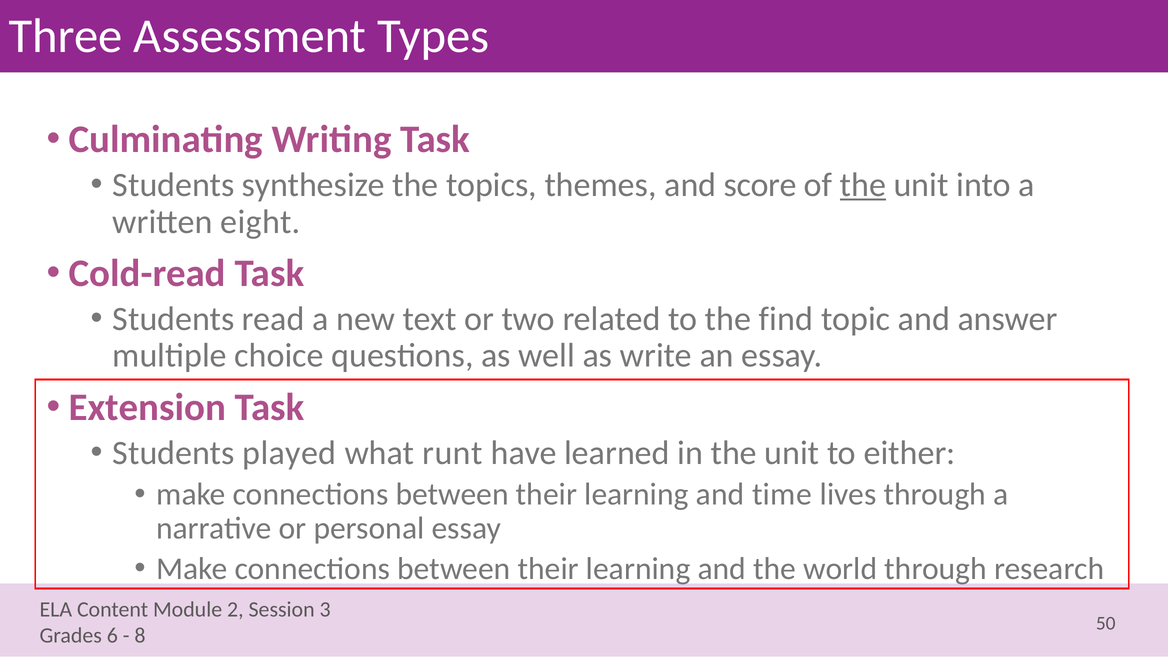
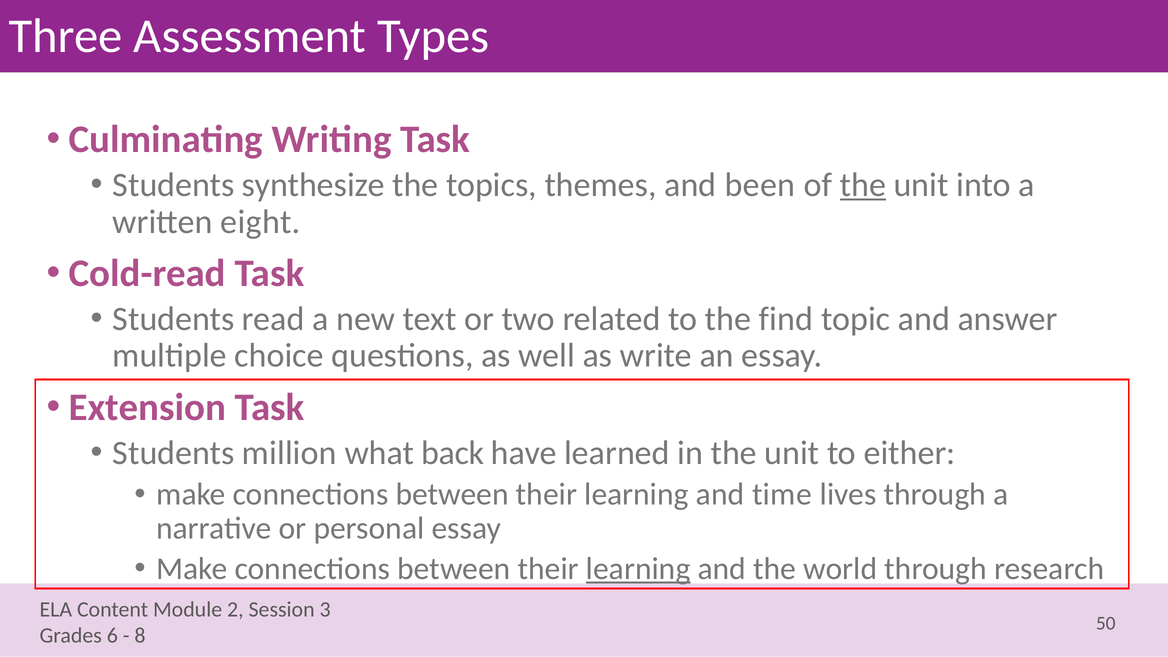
score: score -> been
played: played -> million
runt: runt -> back
learning at (638, 569) underline: none -> present
